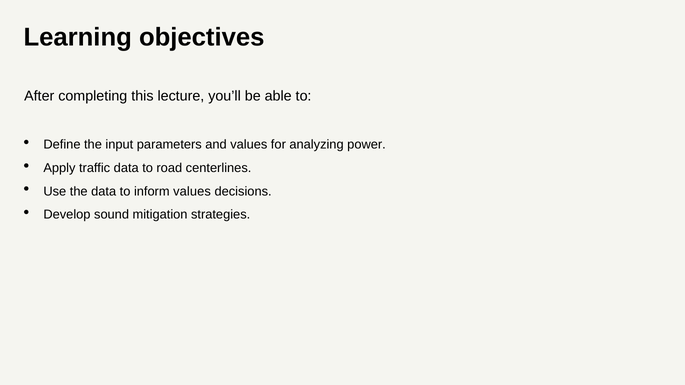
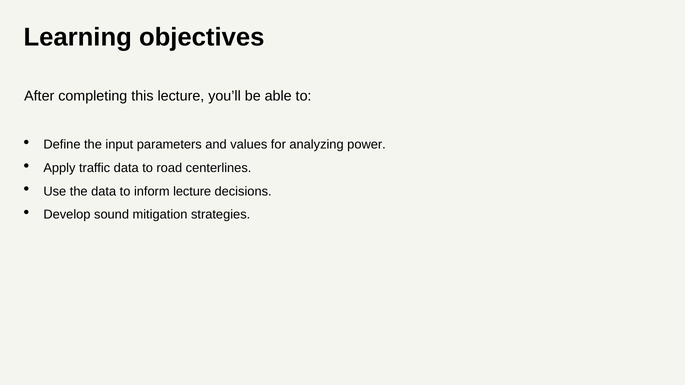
inform values: values -> lecture
